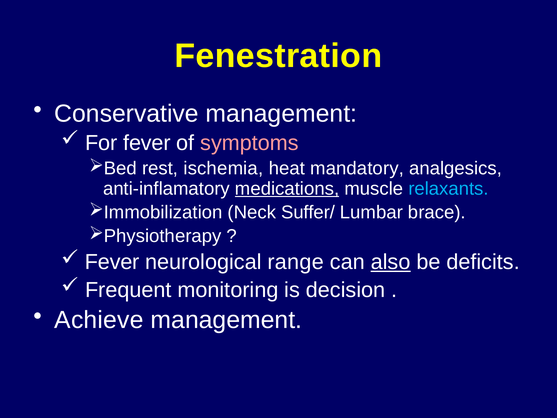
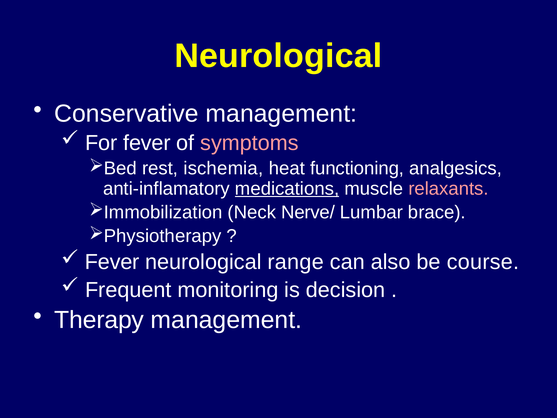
Fenestration at (278, 56): Fenestration -> Neurological
mandatory: mandatory -> functioning
relaxants colour: light blue -> pink
Suffer/: Suffer/ -> Nerve/
also underline: present -> none
deficits: deficits -> course
Achieve: Achieve -> Therapy
